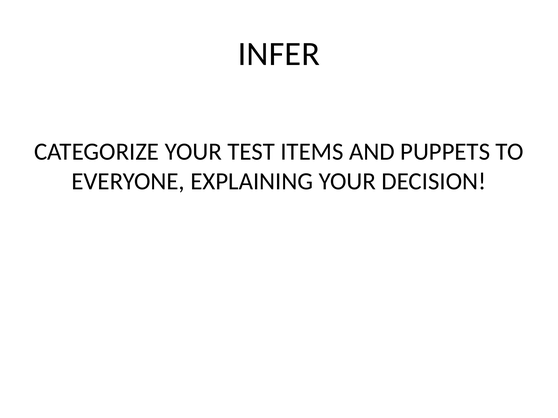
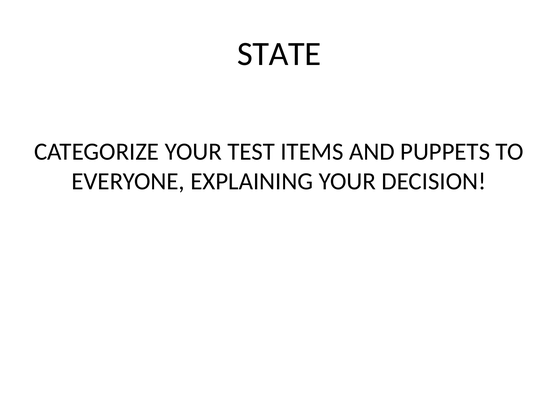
INFER: INFER -> STATE
